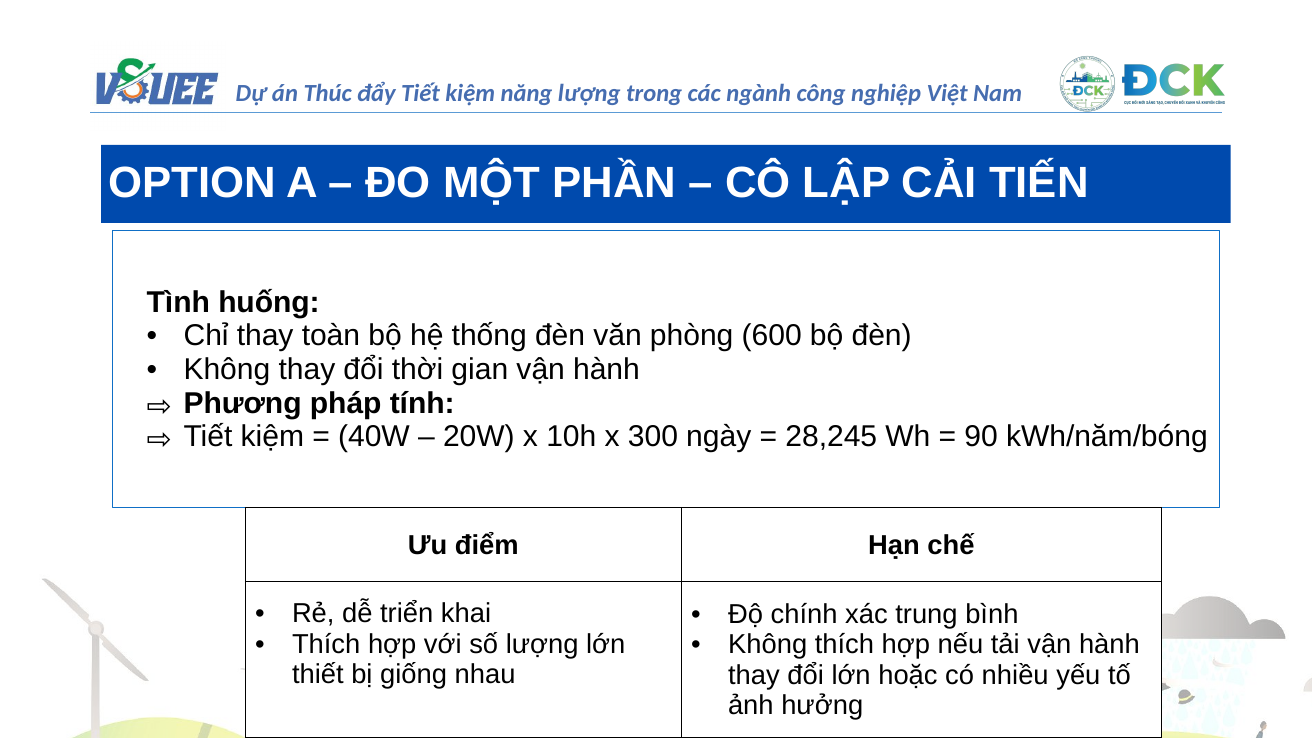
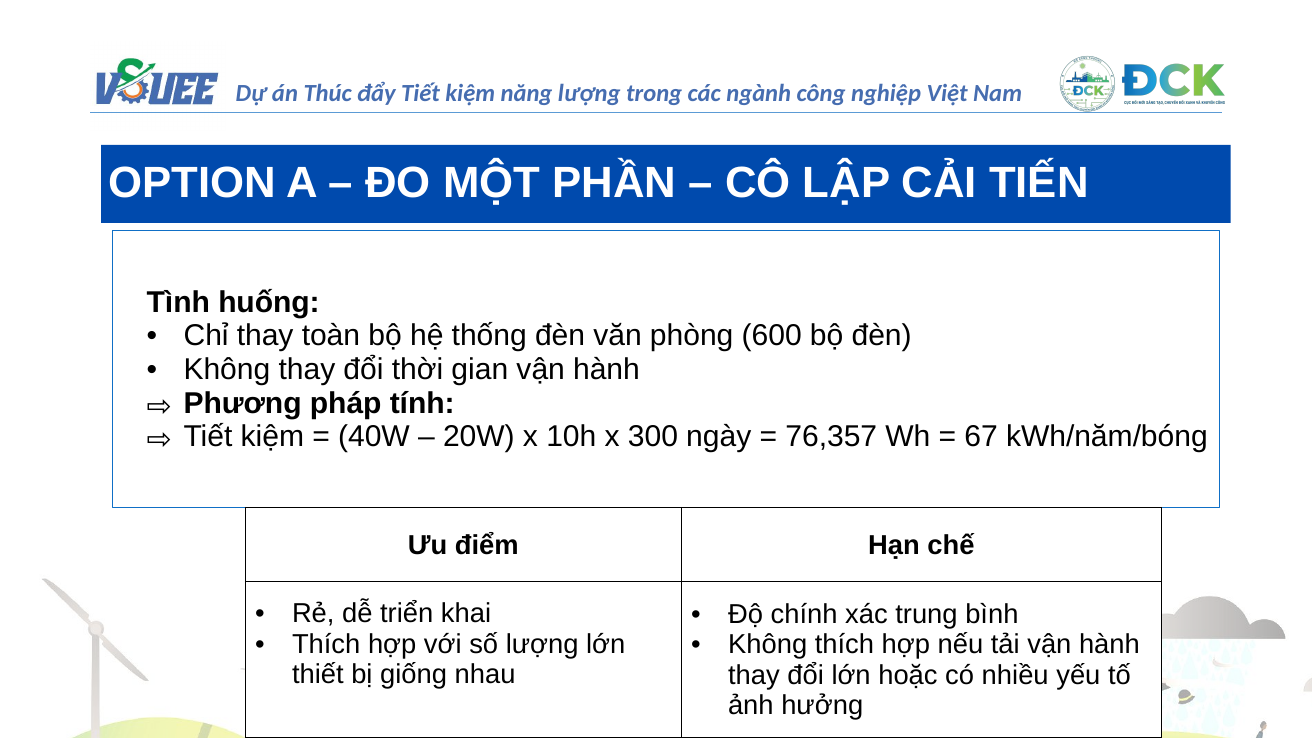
28,245: 28,245 -> 76,357
90: 90 -> 67
